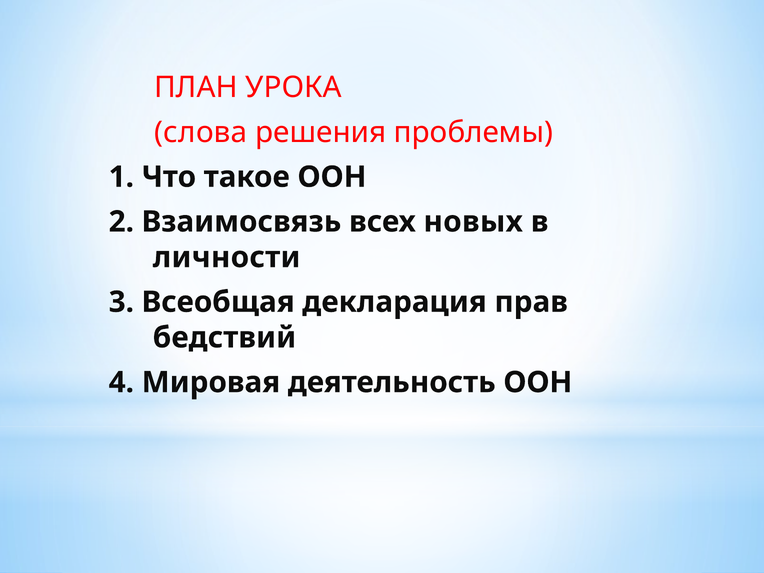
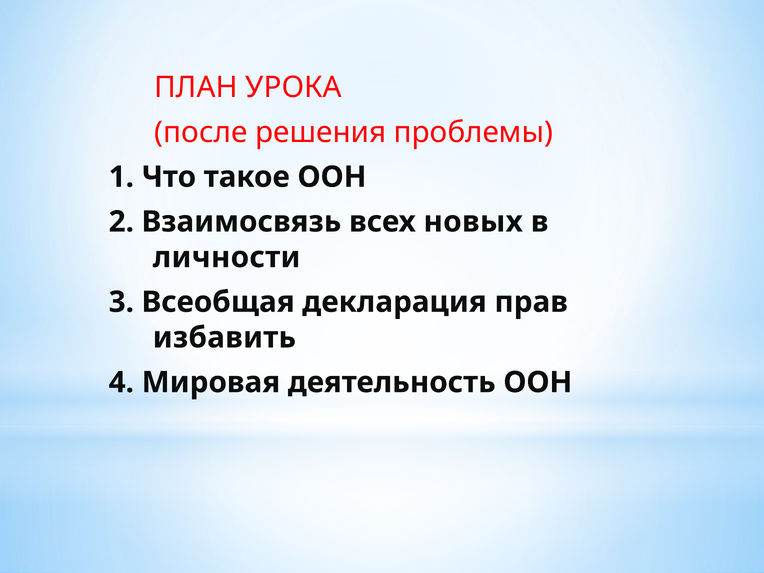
слова: слова -> после
бедствий: бедствий -> избавить
